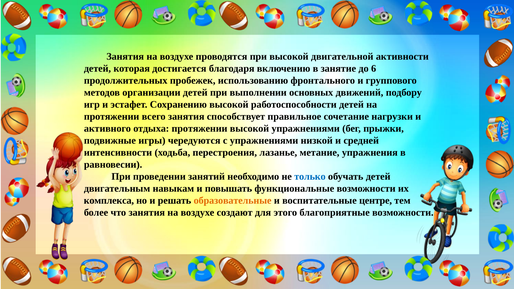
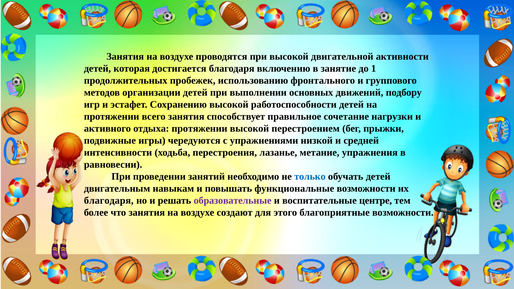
6: 6 -> 1
высокой упражнениями: упражнениями -> перестроением
комплекса at (109, 201): комплекса -> благодаря
образовательные colour: orange -> purple
